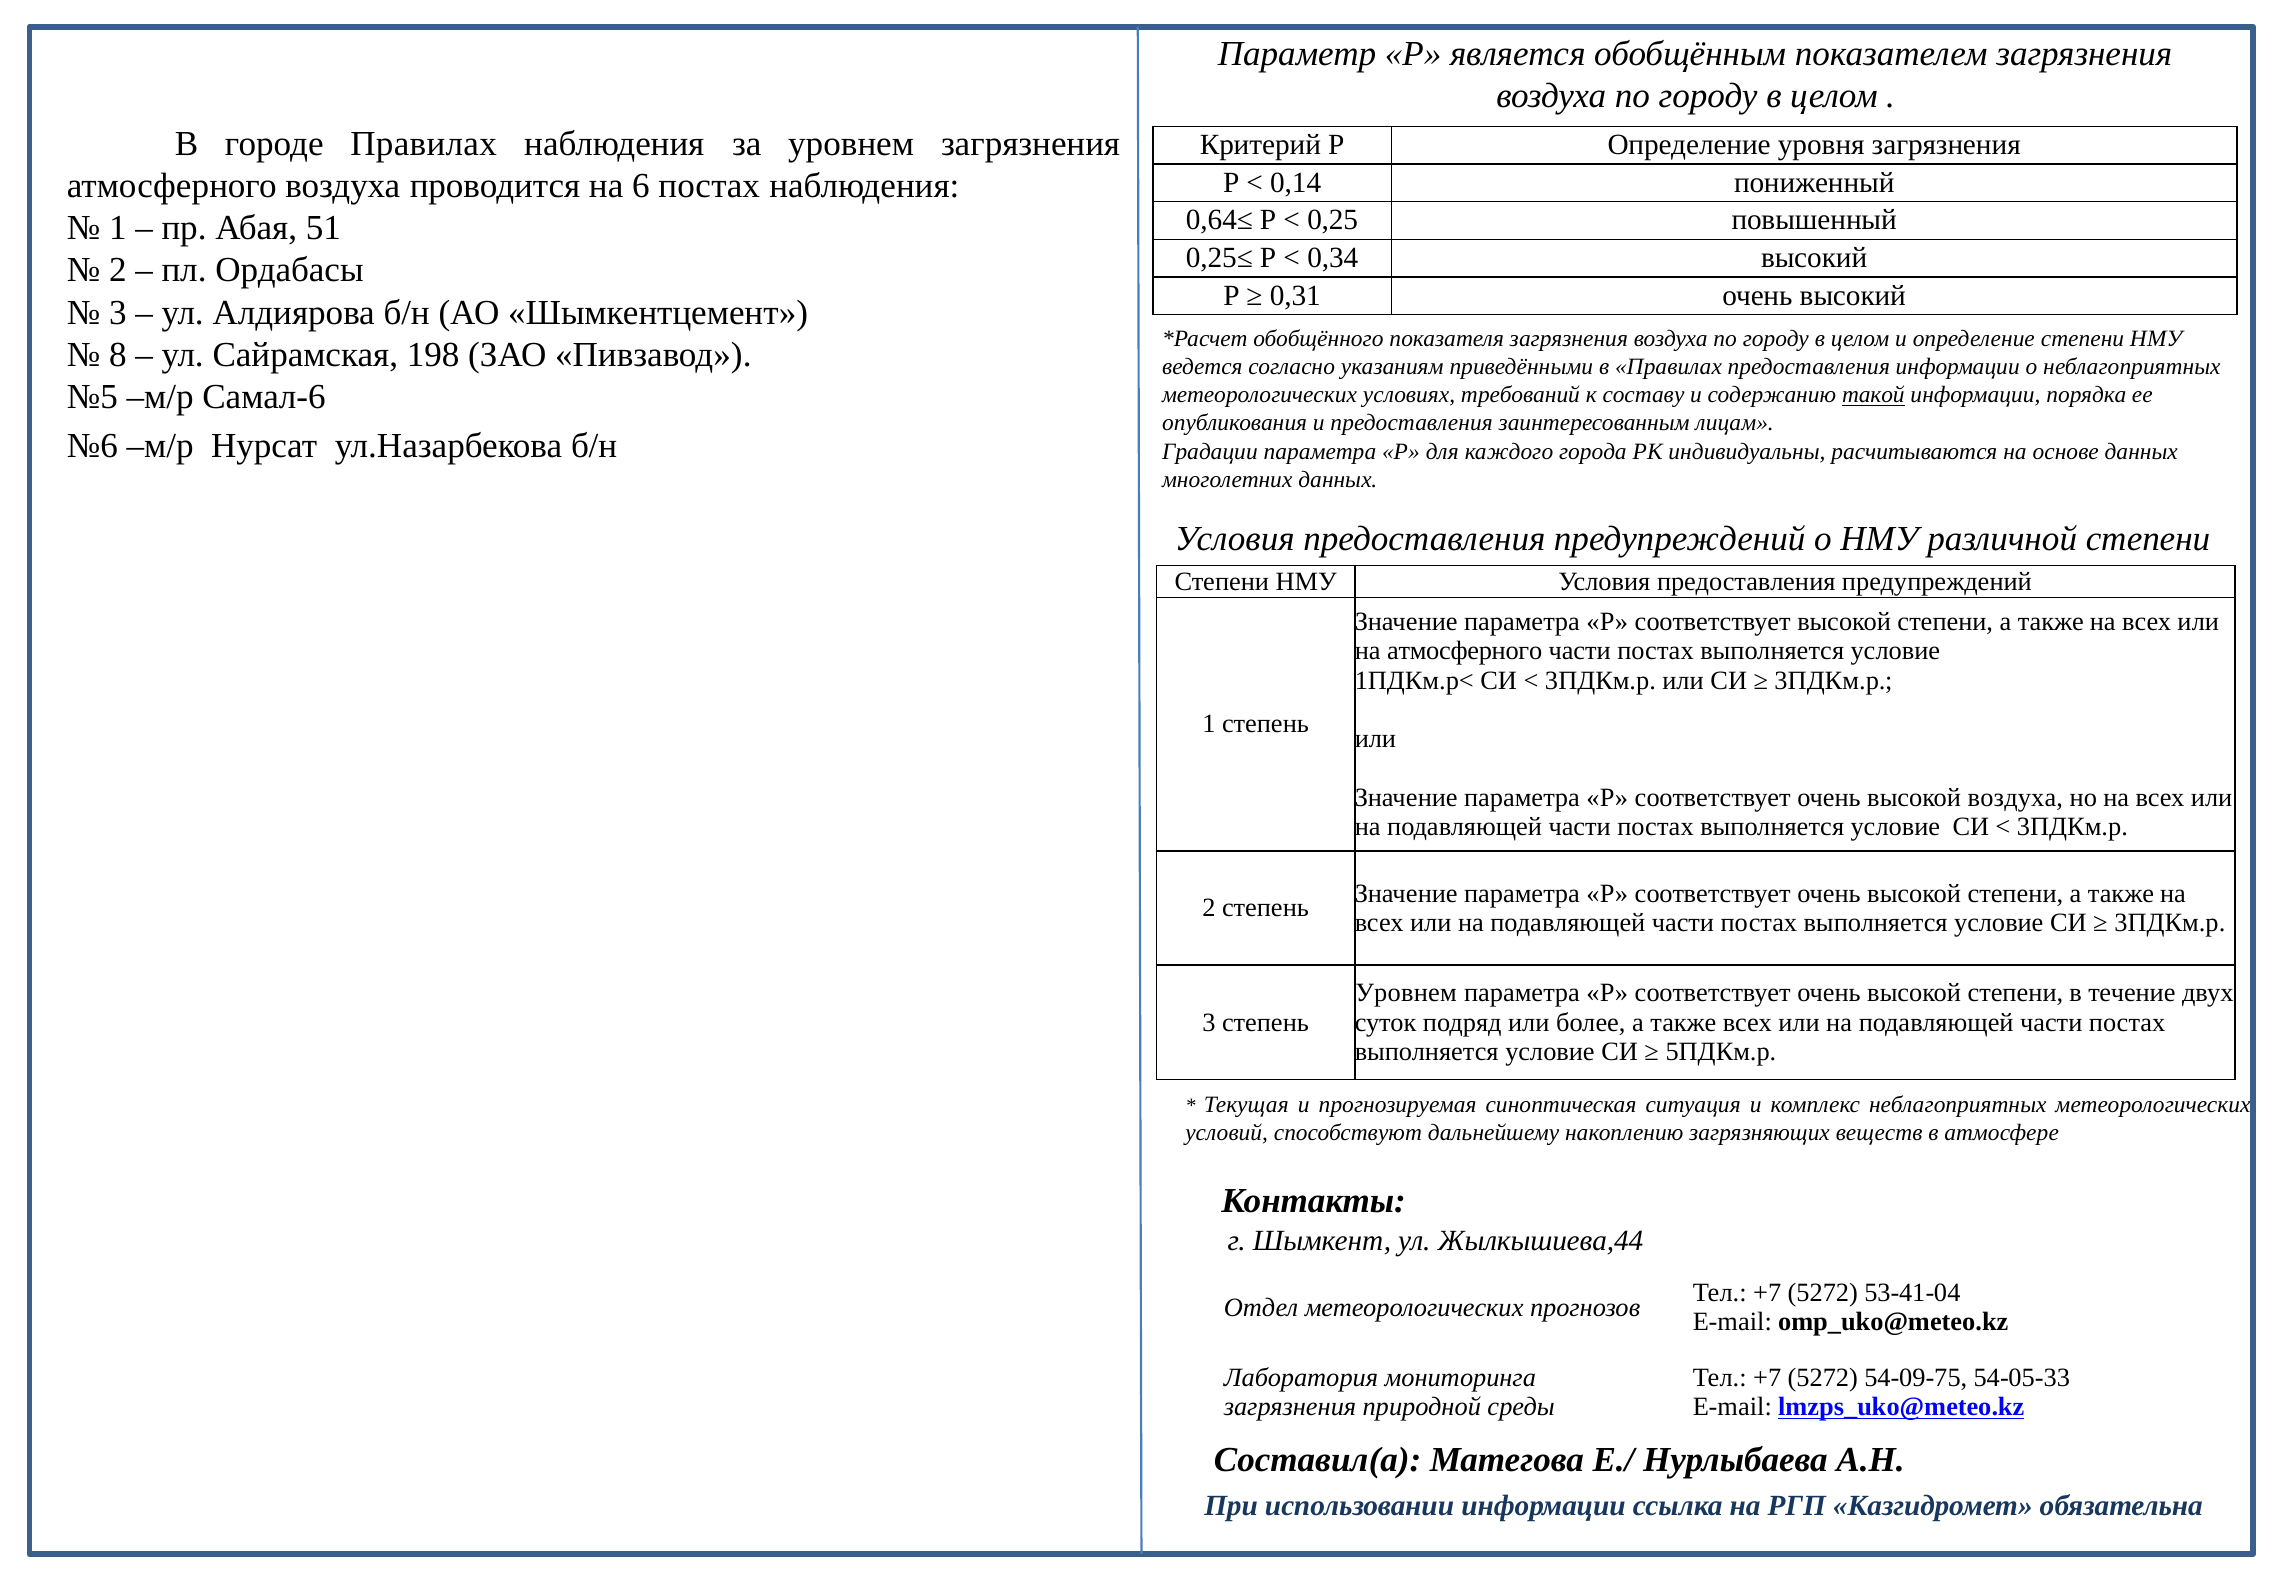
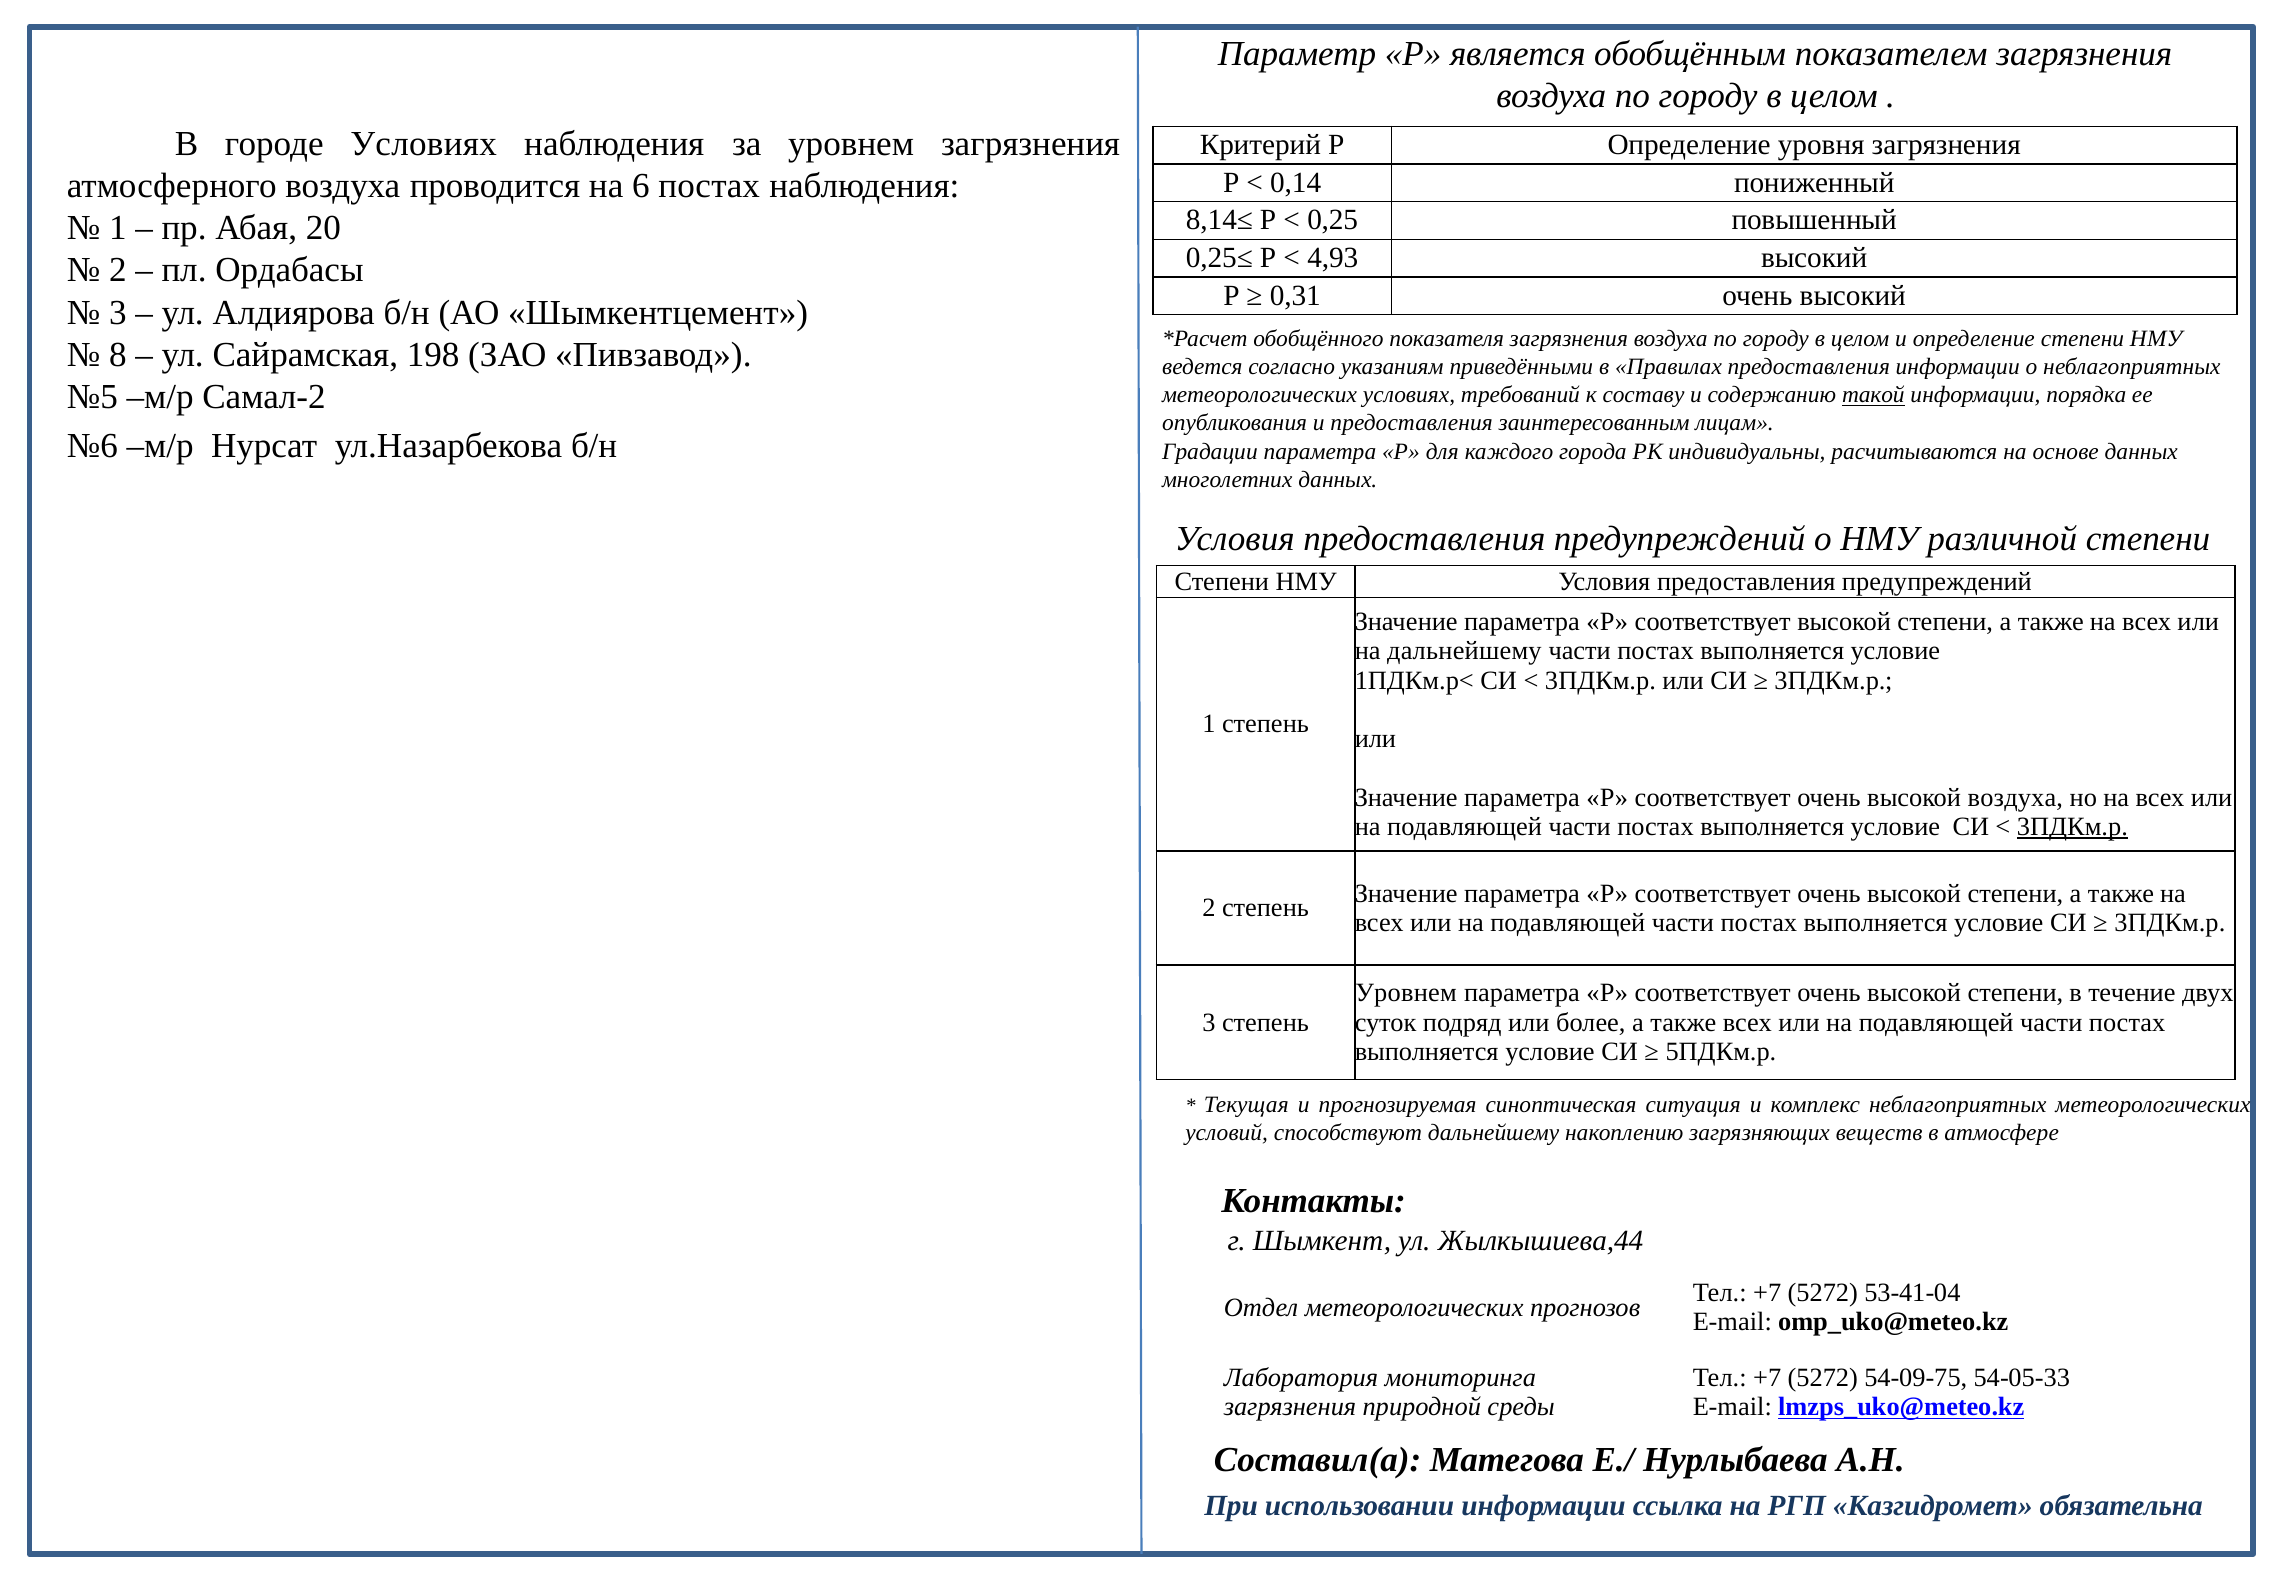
городе Правилах: Правилах -> Условиях
0,64≤: 0,64≤ -> 8,14≤
51: 51 -> 20
0,34: 0,34 -> 4,93
Самал-6: Самал-6 -> Самал-2
на атмосферного: атмосферного -> дальнейшему
3ПДКм.р at (2072, 826) underline: none -> present
